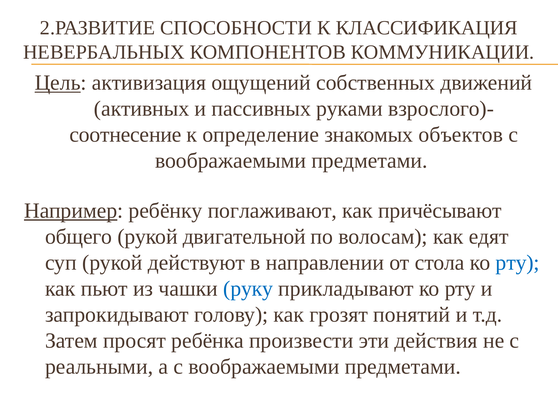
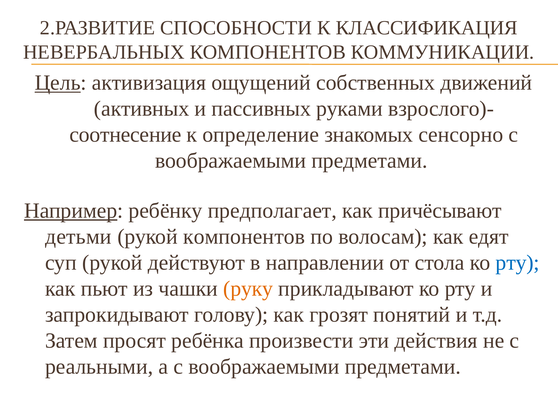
объектов: объектов -> сенсорно
поглаживают: поглаживают -> предполагает
общего: общего -> детьми
рукой двигательной: двигательной -> компонентов
руку colour: blue -> orange
